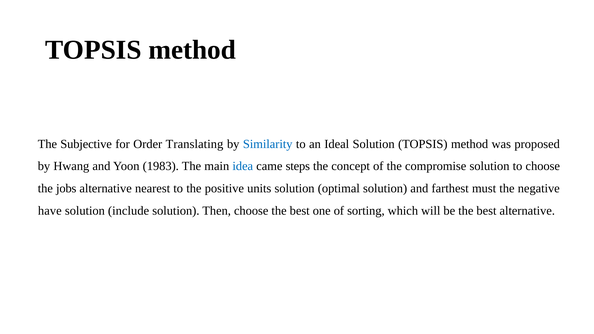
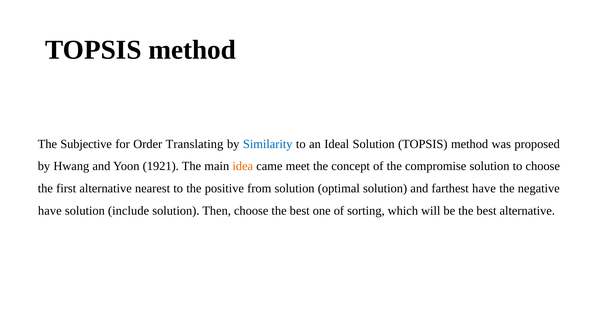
1983: 1983 -> 1921
idea colour: blue -> orange
steps: steps -> meet
jobs: jobs -> first
units: units -> from
farthest must: must -> have
